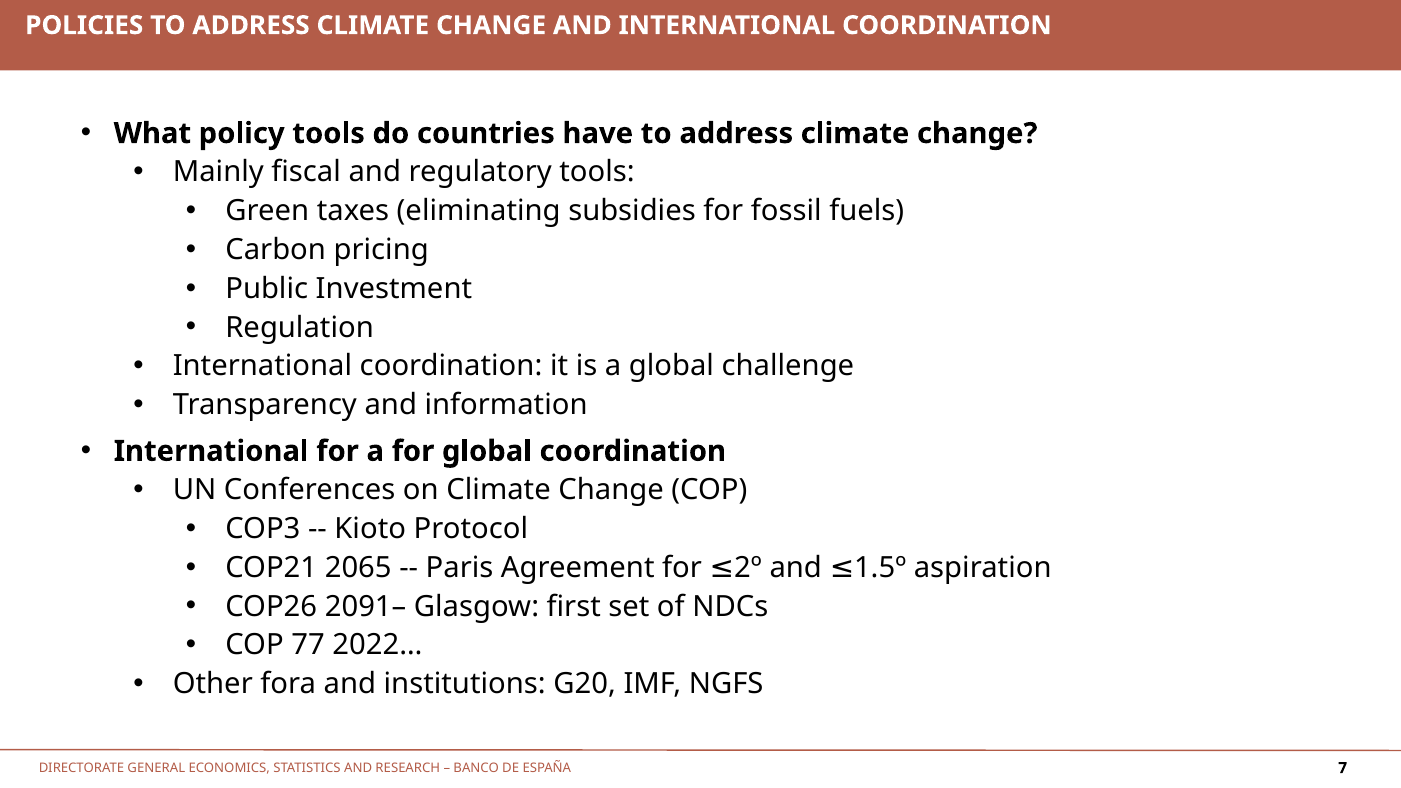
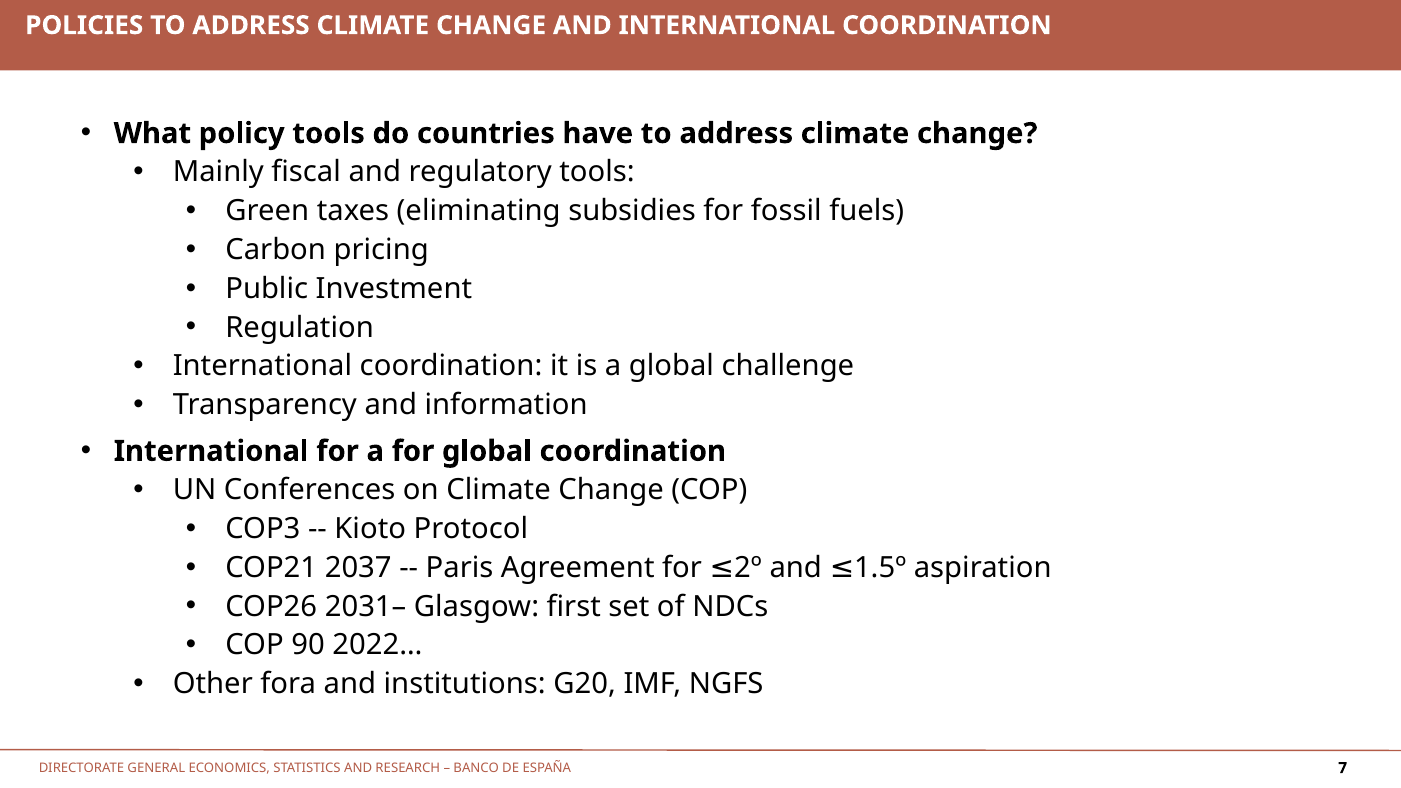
2065: 2065 -> 2037
2091–: 2091– -> 2031–
77: 77 -> 90
